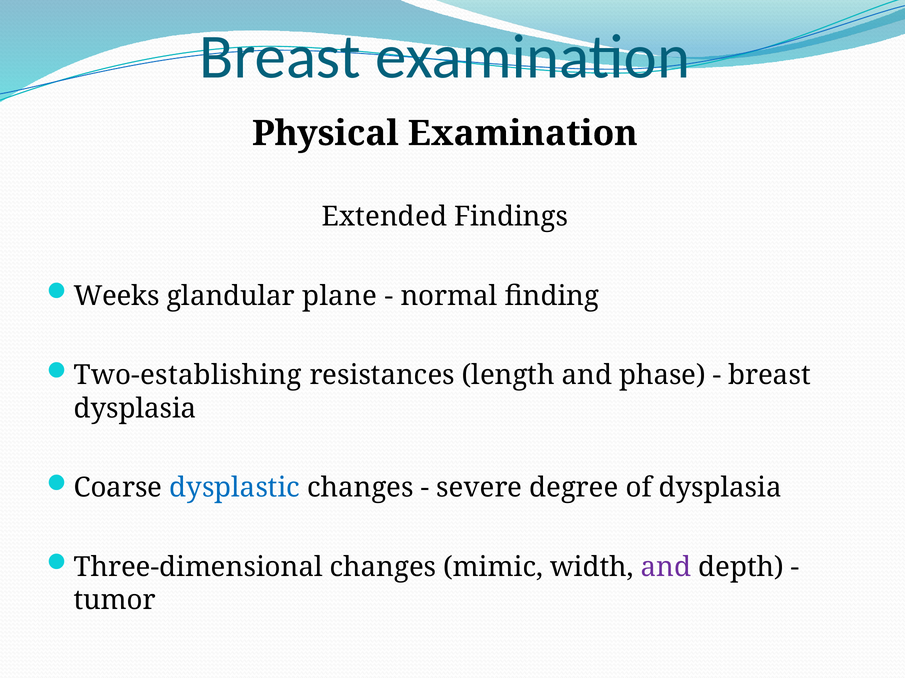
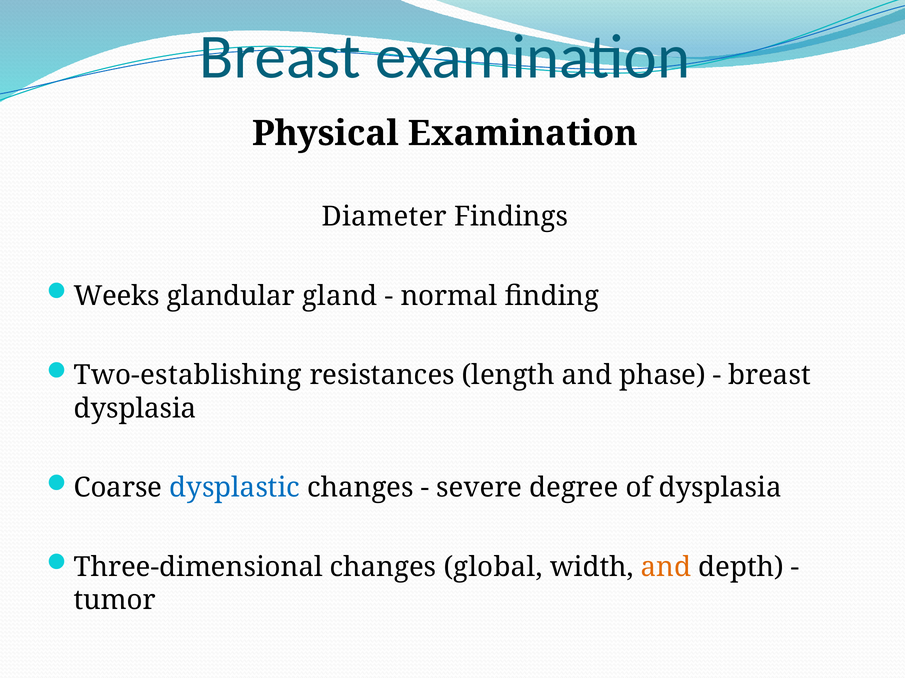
Extended: Extended -> Diameter
plane: plane -> gland
mimic: mimic -> global
and at (666, 568) colour: purple -> orange
